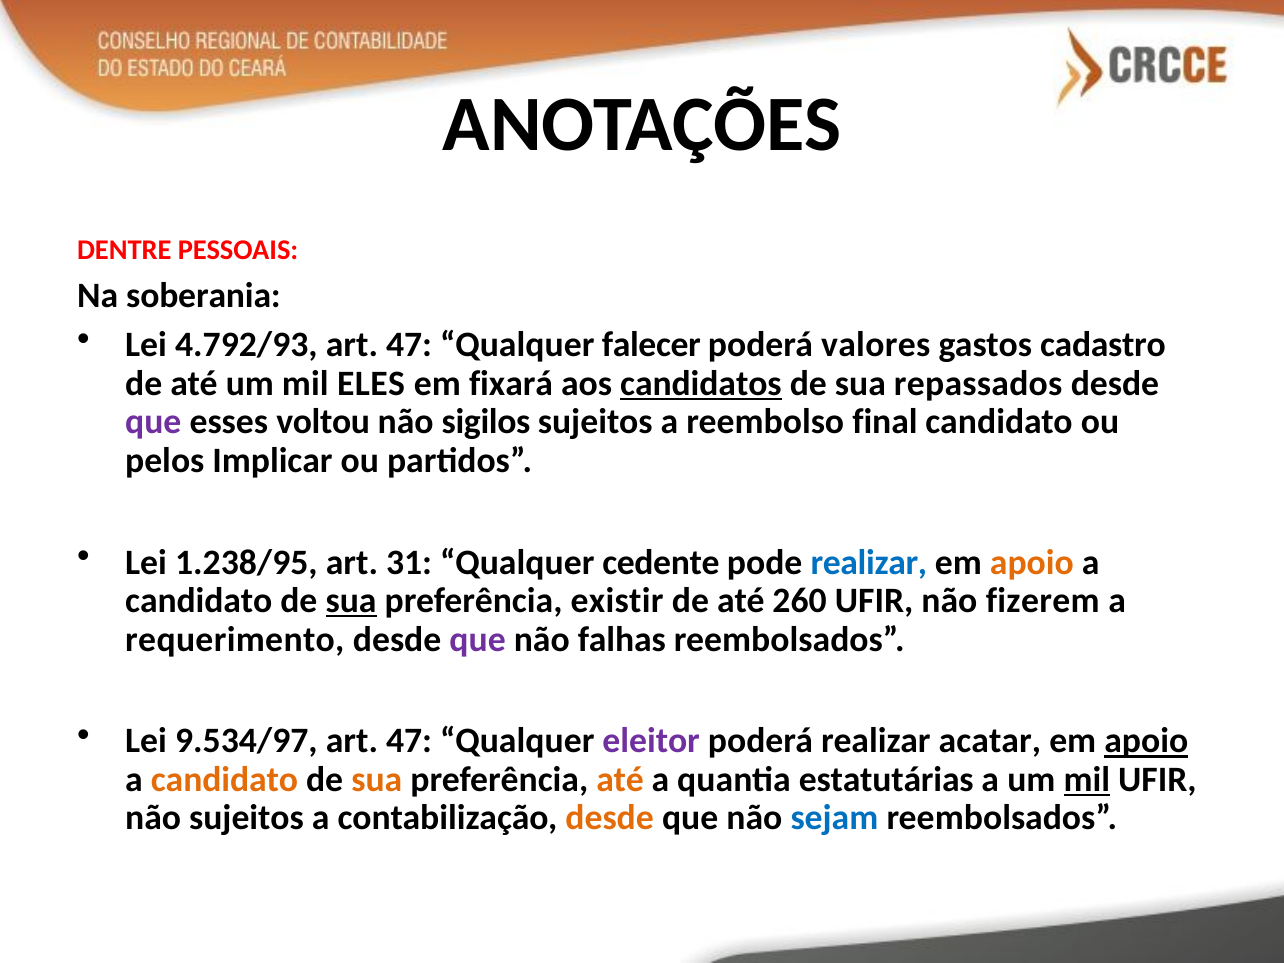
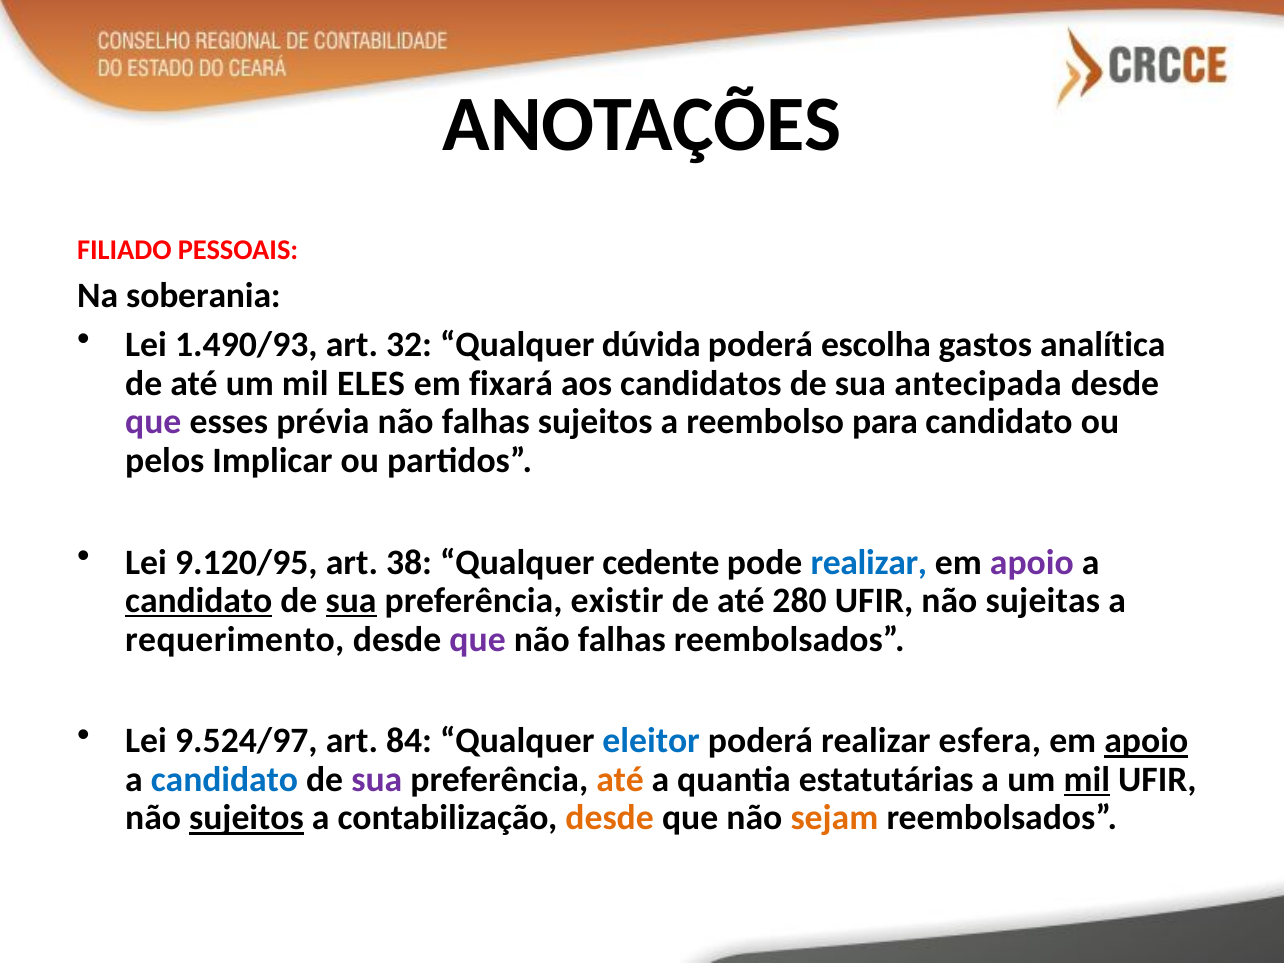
DENTRE: DENTRE -> FILIADO
4.792/93: 4.792/93 -> 1.490/93
47 at (409, 345): 47 -> 32
falecer: falecer -> dúvida
valores: valores -> escolha
cadastro: cadastro -> analítica
candidatos underline: present -> none
repassados: repassados -> antecipada
voltou: voltou -> prévia
sigilos at (486, 422): sigilos -> falhas
final: final -> para
1.238/95: 1.238/95 -> 9.120/95
31: 31 -> 38
apoio at (1032, 562) colour: orange -> purple
candidato at (199, 601) underline: none -> present
260: 260 -> 280
fizerem: fizerem -> sujeitas
9.534/97: 9.534/97 -> 9.524/97
47 at (409, 741): 47 -> 84
eleitor colour: purple -> blue
acatar: acatar -> esfera
candidato at (224, 780) colour: orange -> blue
sua at (377, 780) colour: orange -> purple
sujeitos at (246, 818) underline: none -> present
sejam colour: blue -> orange
